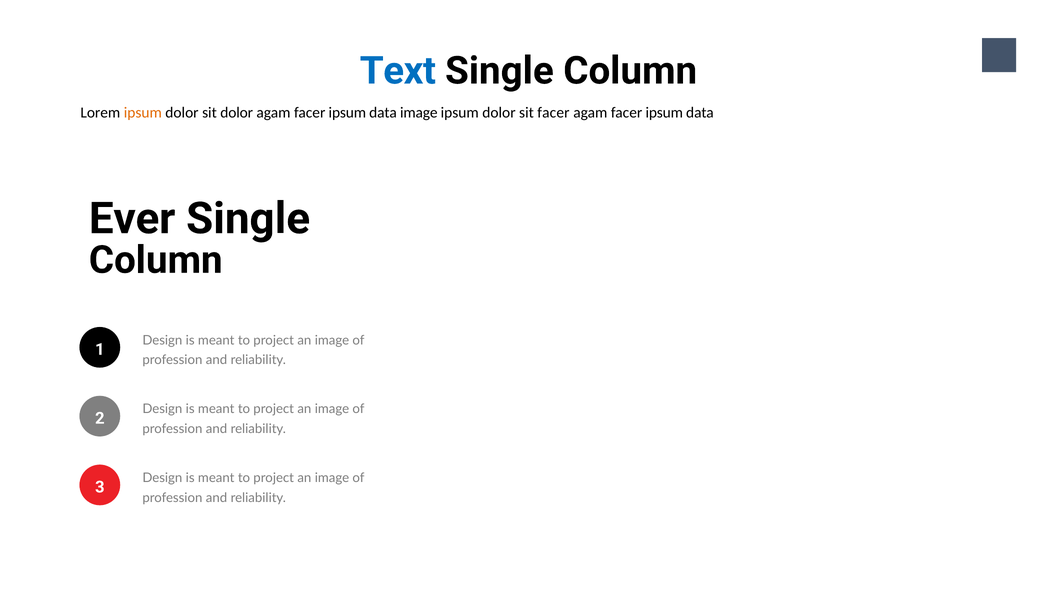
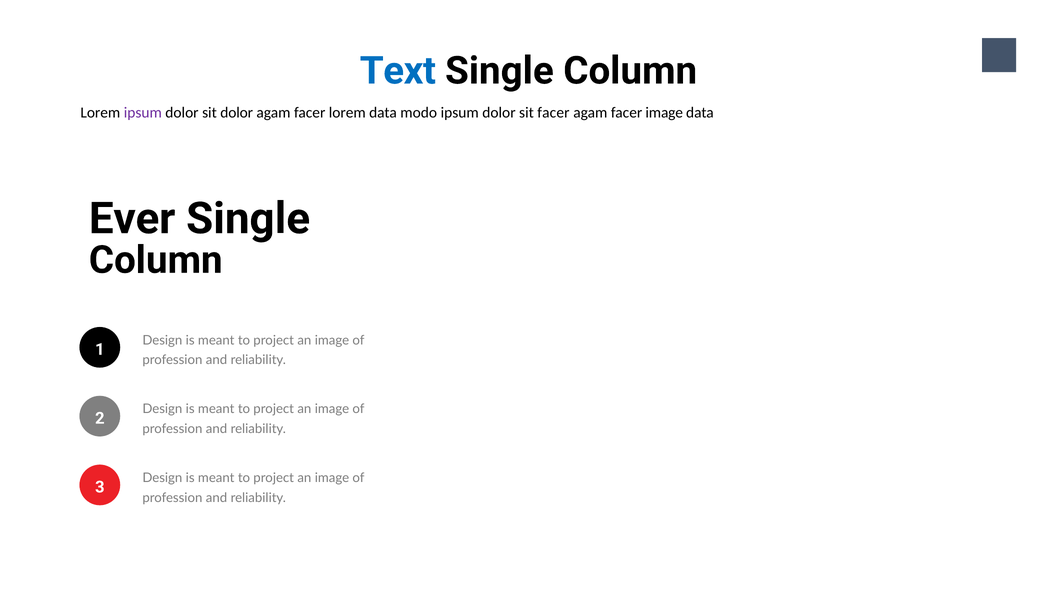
ipsum at (143, 113) colour: orange -> purple
ipsum at (347, 113): ipsum -> lorem
data image: image -> modo
ipsum at (664, 113): ipsum -> image
